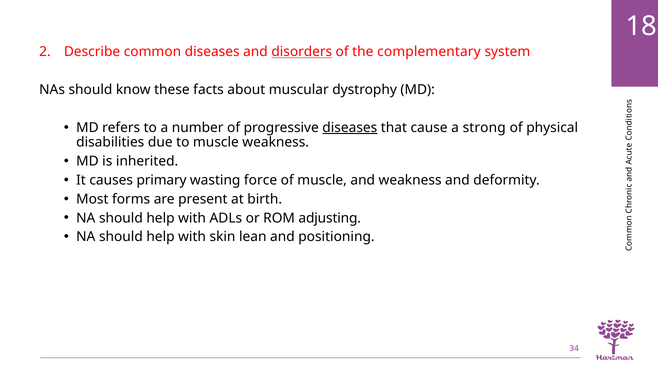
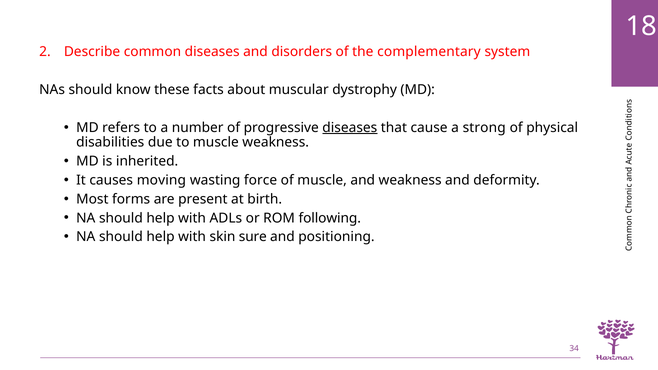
disorders underline: present -> none
primary: primary -> moving
adjusting: adjusting -> following
lean: lean -> sure
